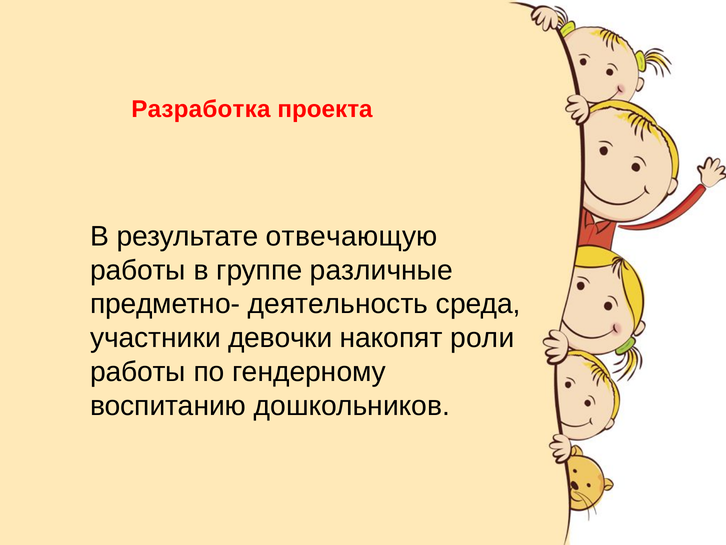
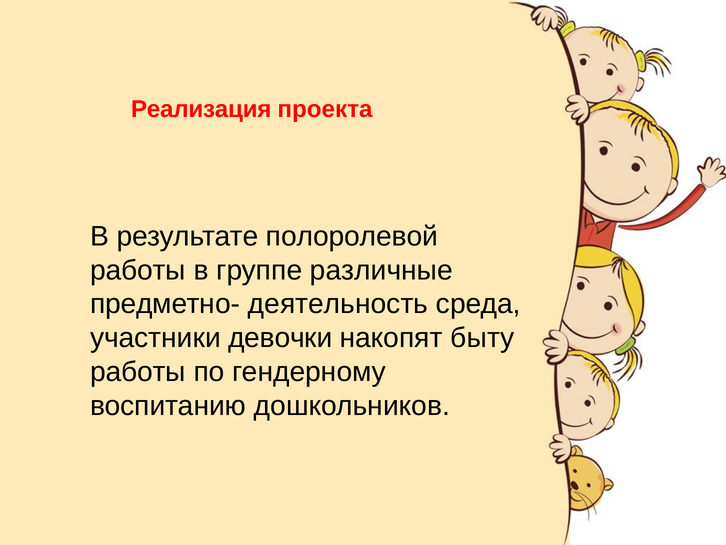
Разработка: Разработка -> Реализация
отвечающую: отвечающую -> полоролевой
роли: роли -> быту
